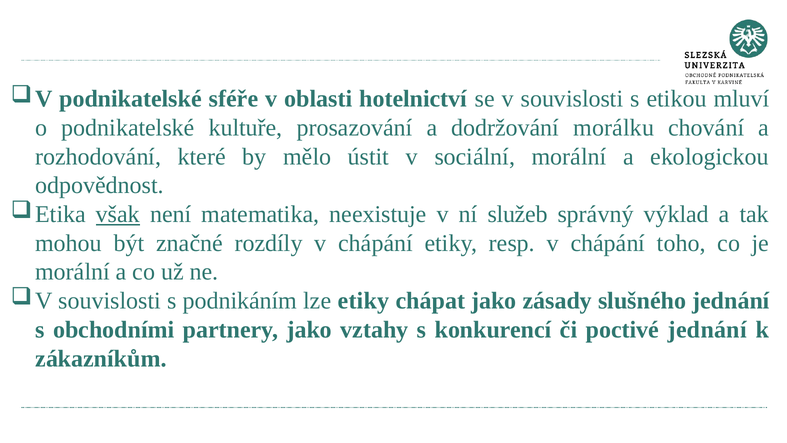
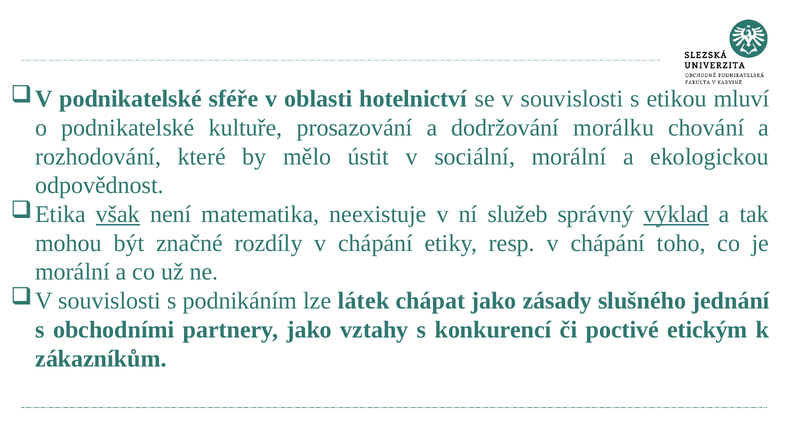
výklad underline: none -> present
lze etiky: etiky -> látek
poctivé jednání: jednání -> etickým
